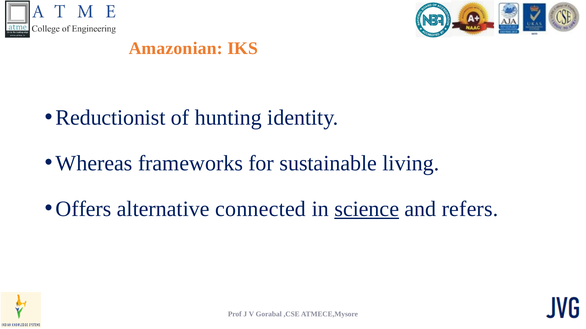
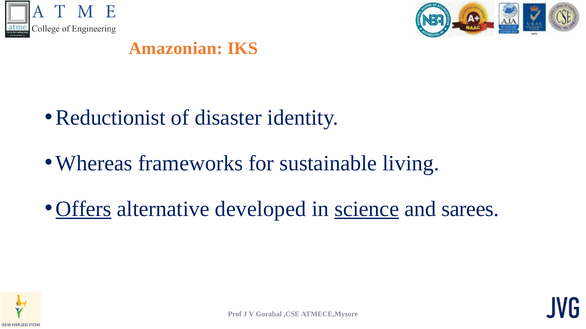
hunting: hunting -> disaster
Offers underline: none -> present
connected: connected -> developed
refers: refers -> sarees
